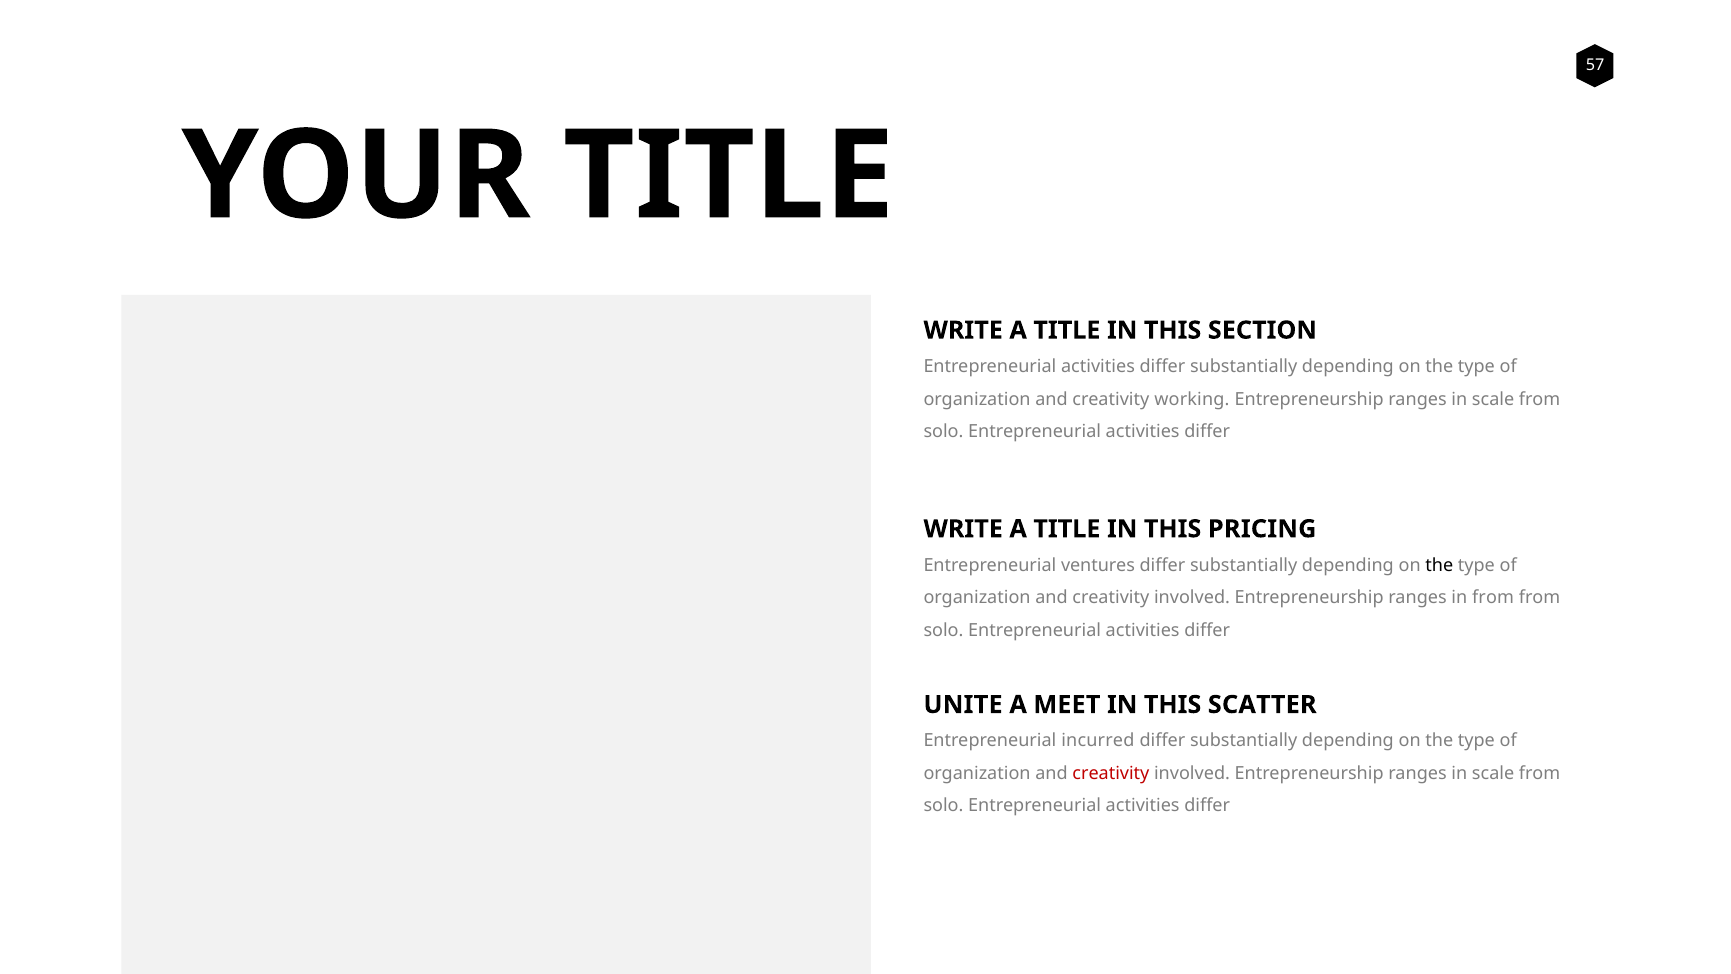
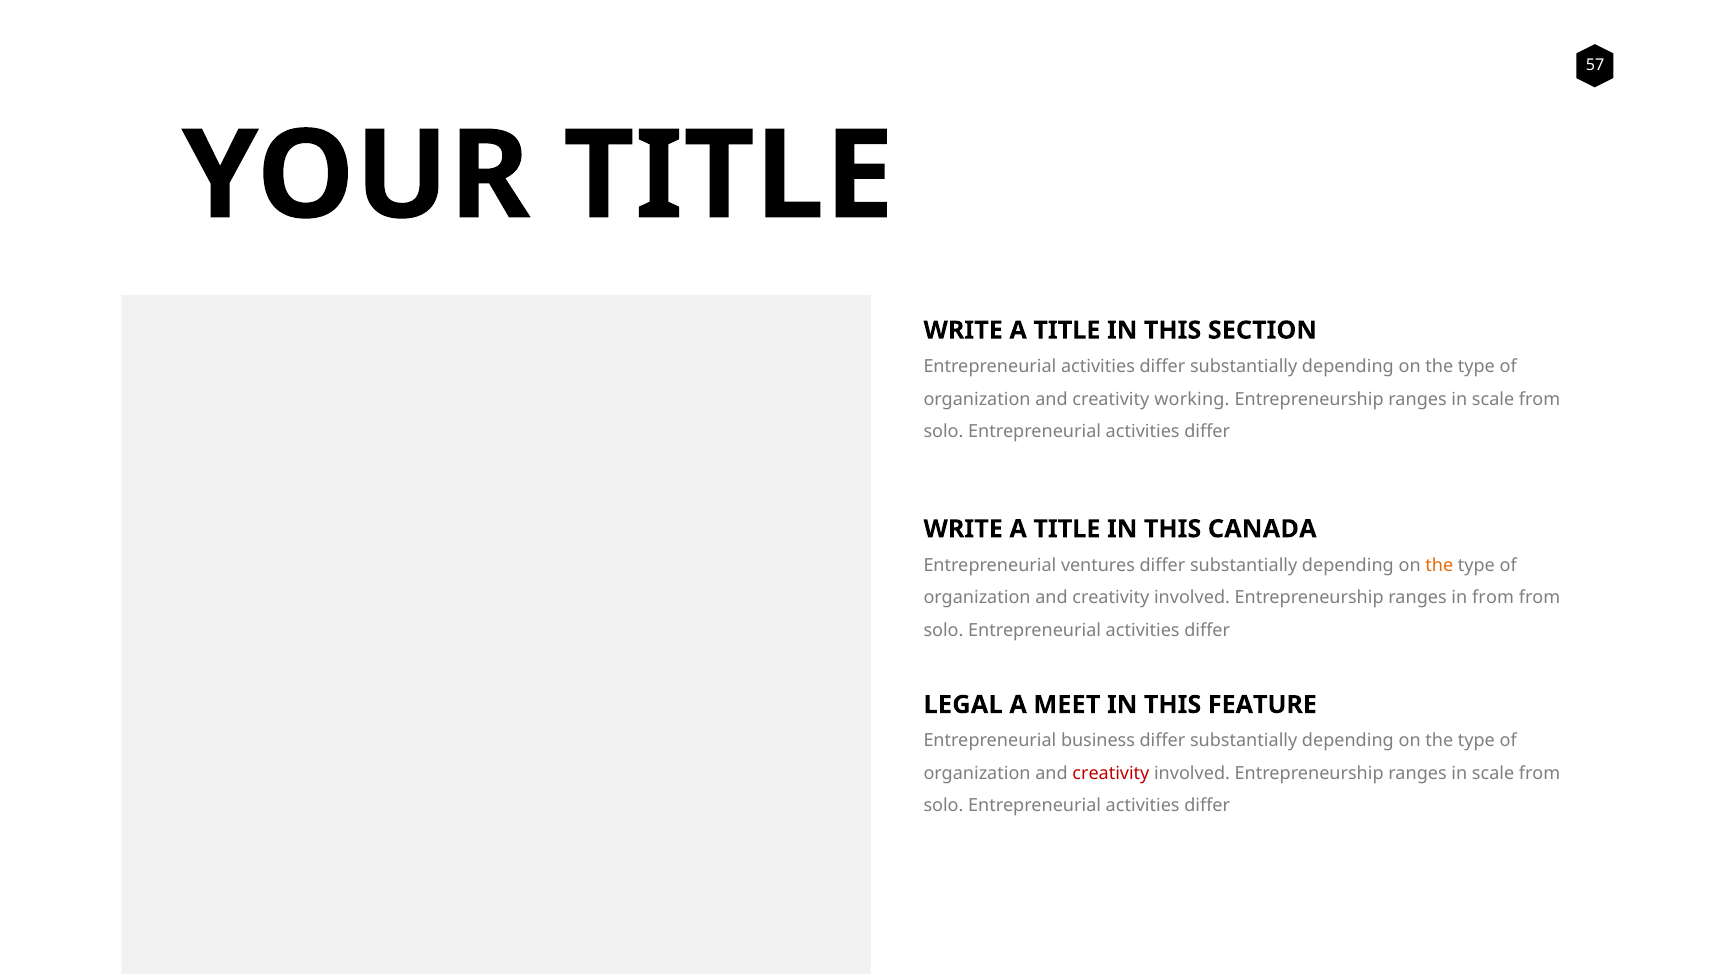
PRICING: PRICING -> CANADA
the at (1439, 565) colour: black -> orange
UNITE: UNITE -> LEGAL
SCATTER: SCATTER -> FEATURE
incurred: incurred -> business
